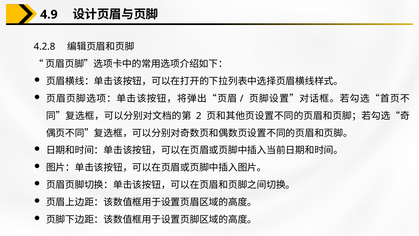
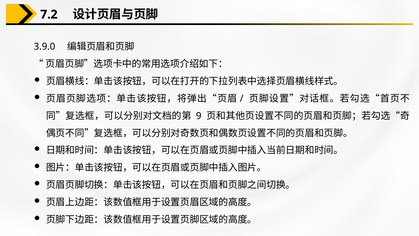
4.9: 4.9 -> 7.2
4.2.8: 4.2.8 -> 3.9.0
2: 2 -> 9
